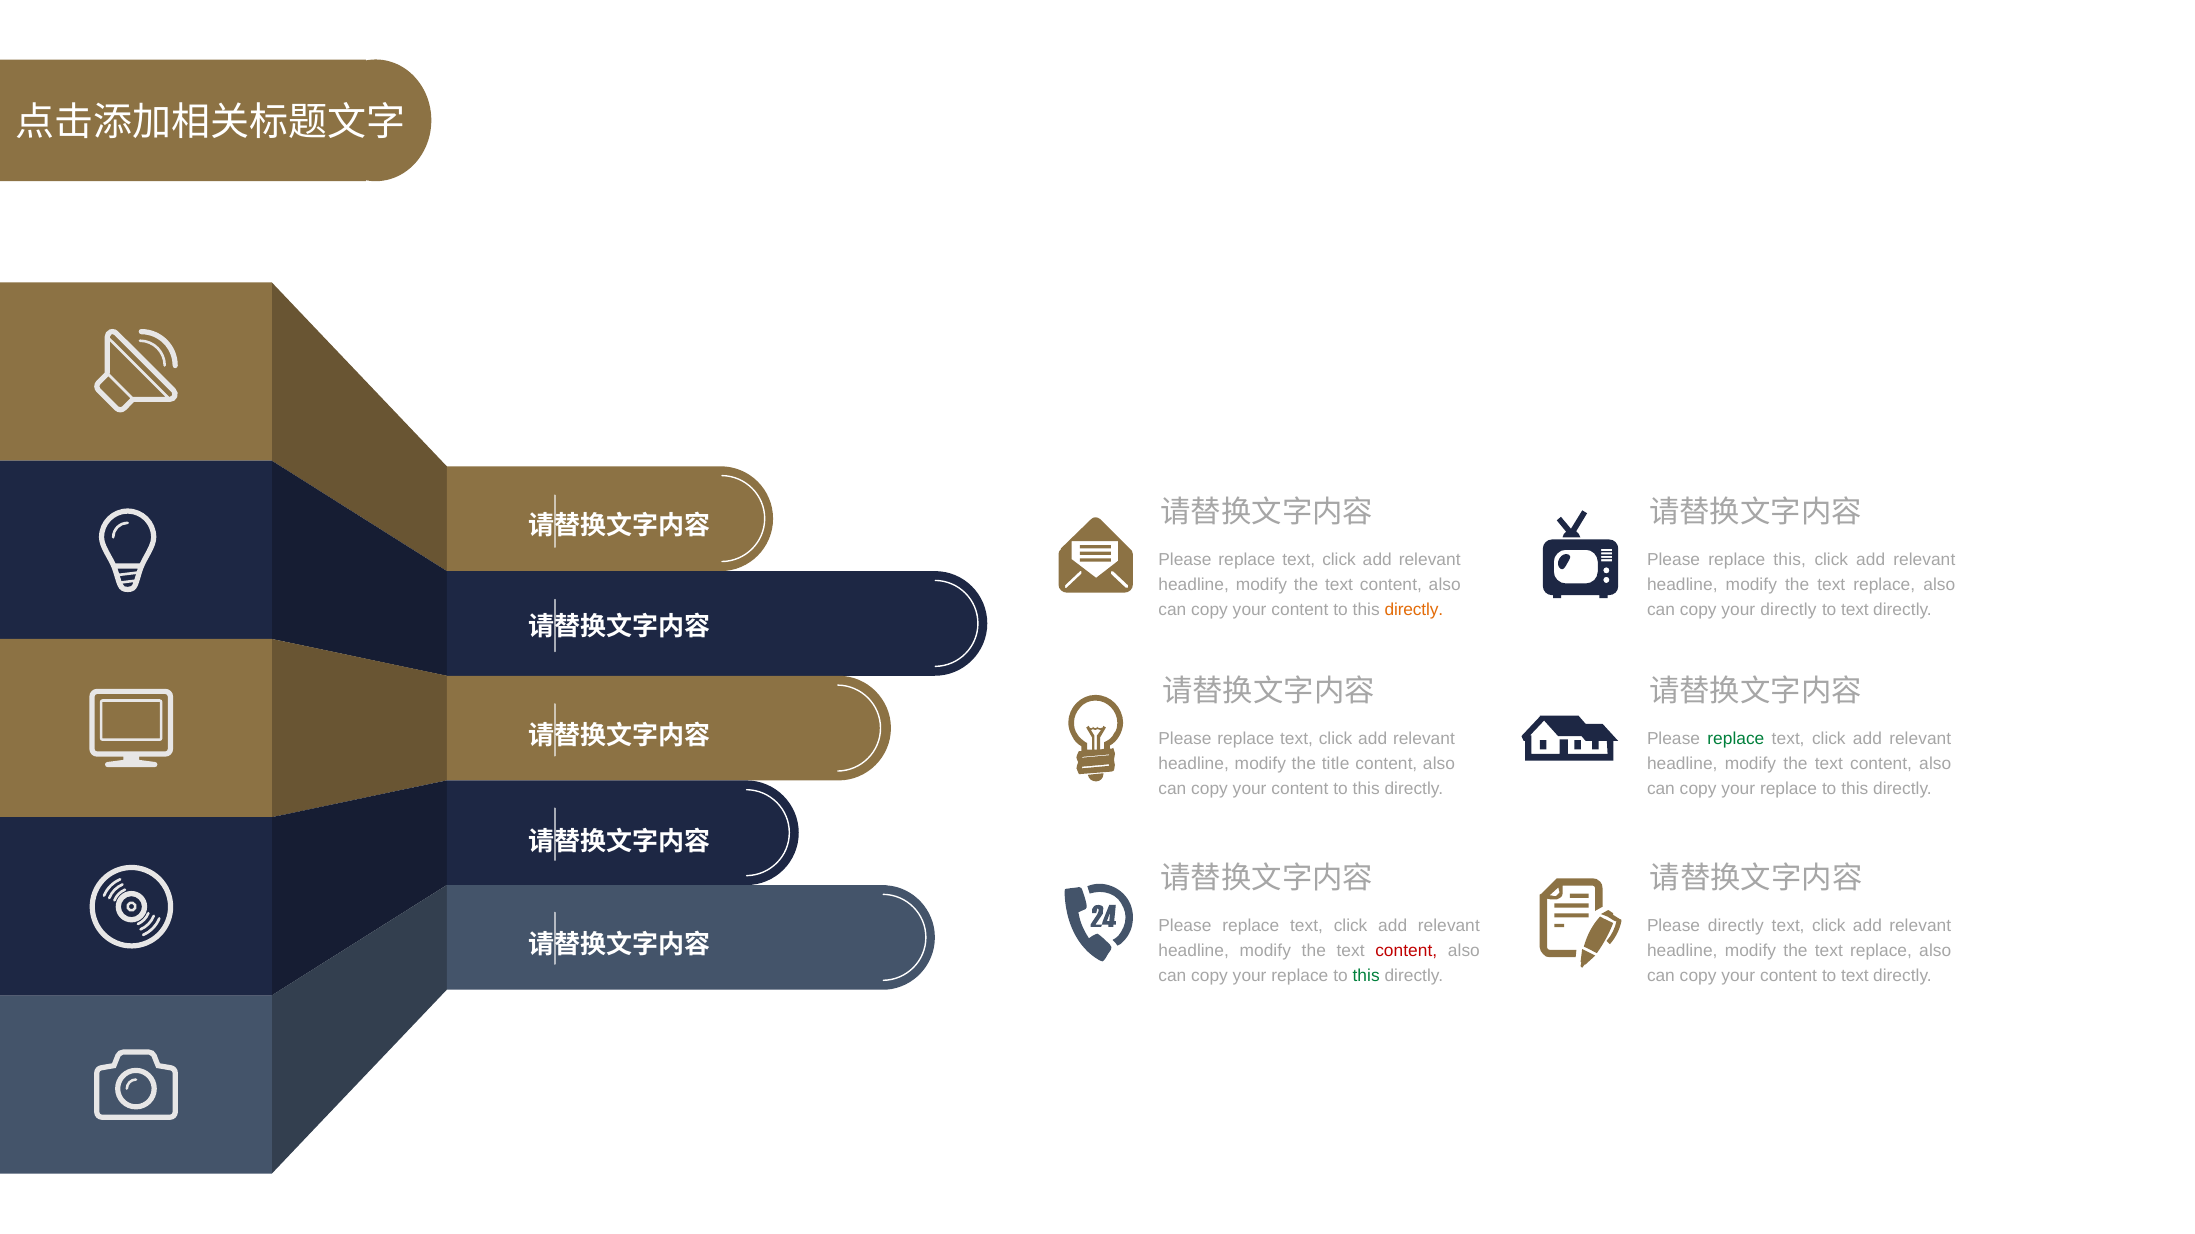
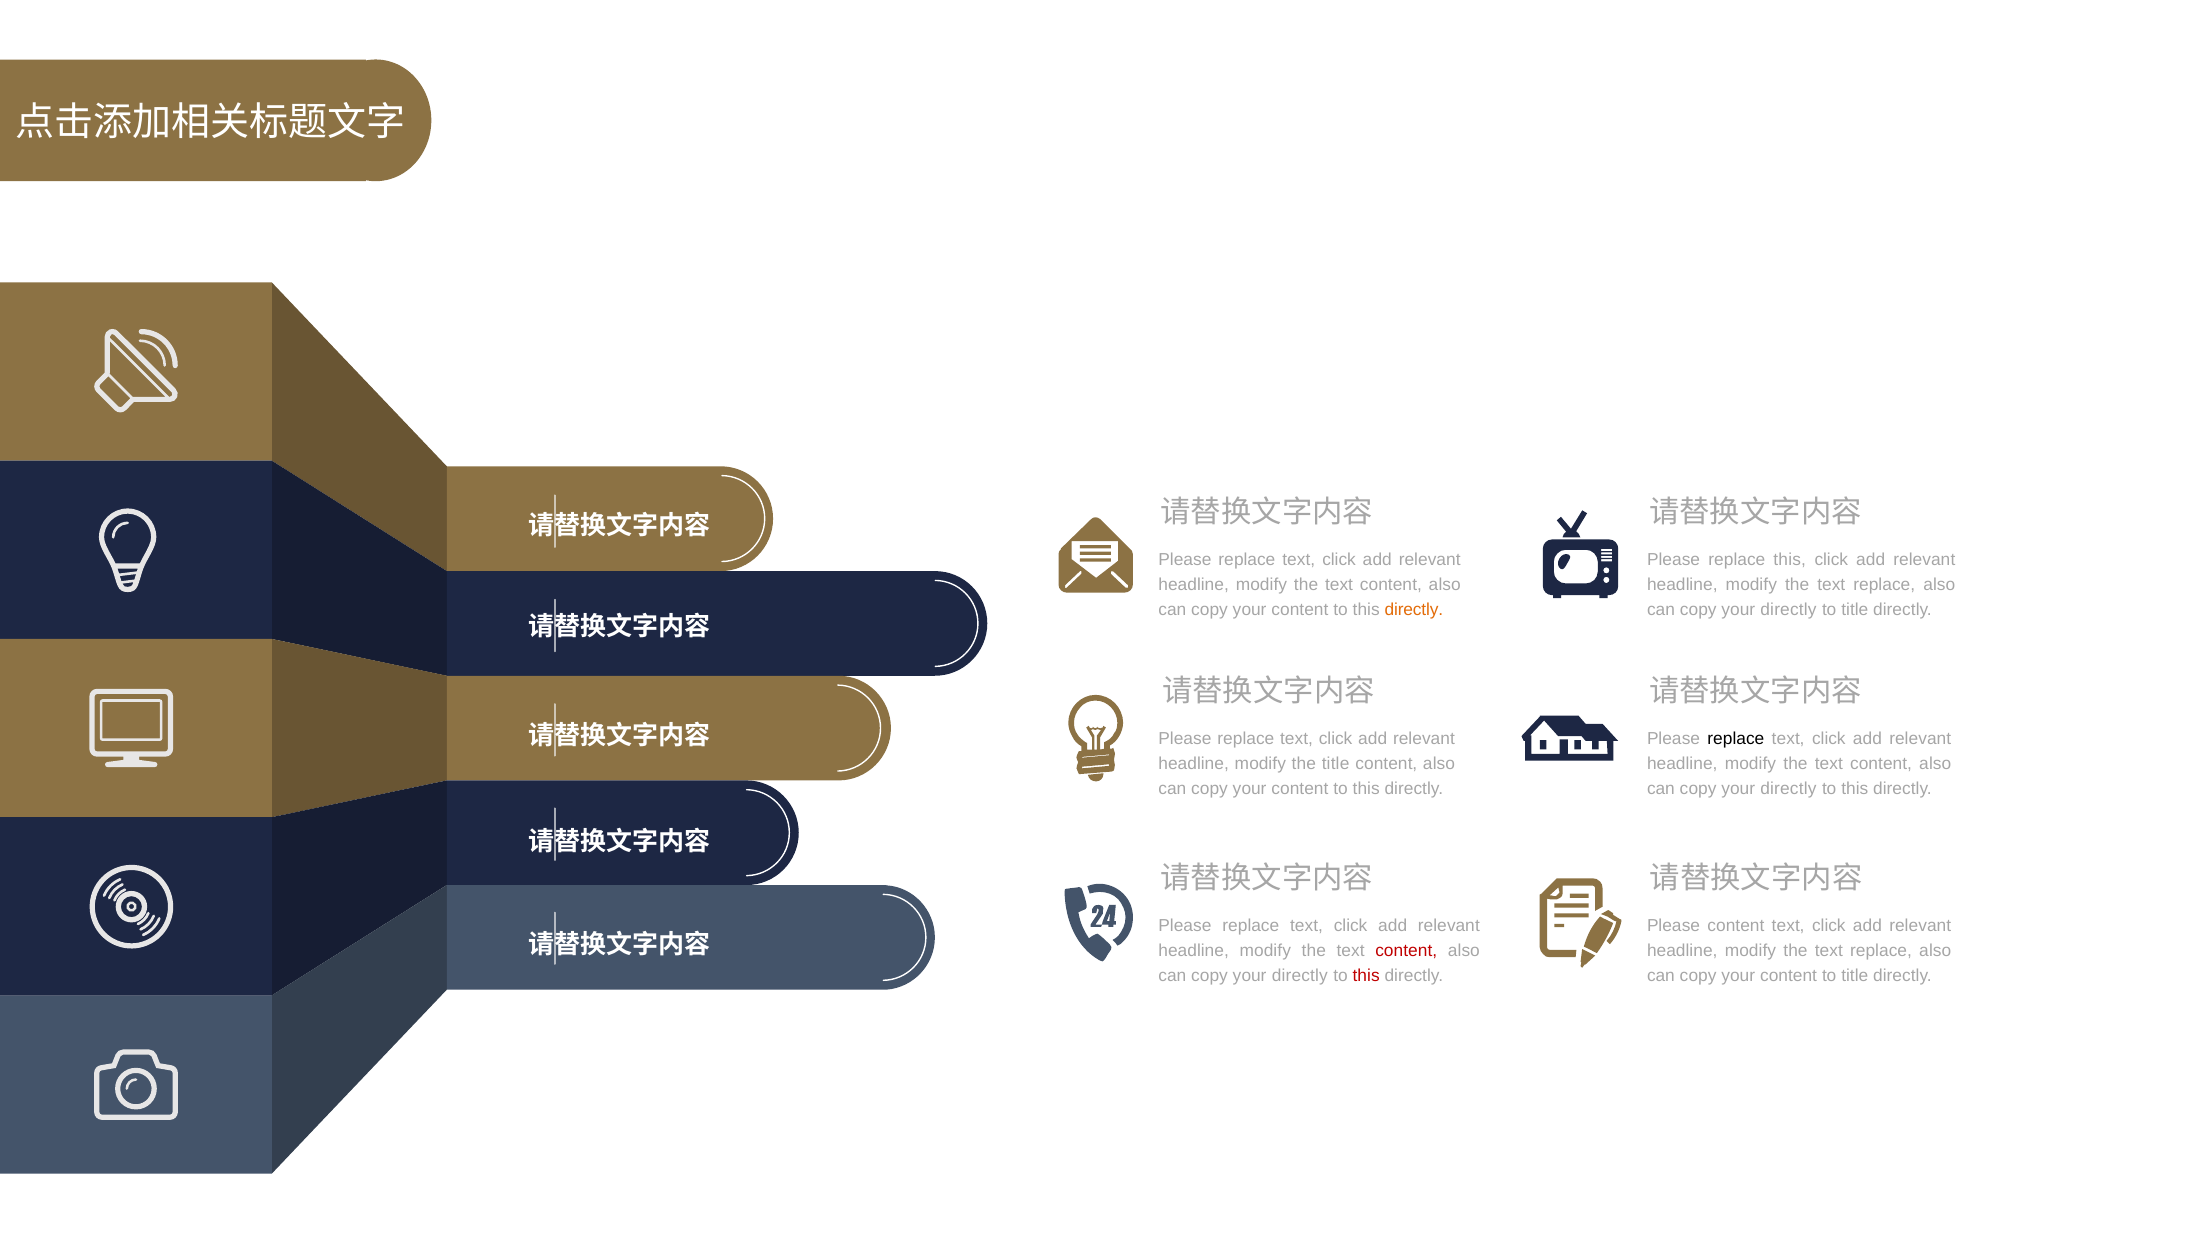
text at (1855, 610): text -> title
replace at (1736, 739) colour: green -> black
replace at (1788, 789): replace -> directly
Please directly: directly -> content
replace at (1300, 976): replace -> directly
this at (1366, 976) colour: green -> red
content to text: text -> title
